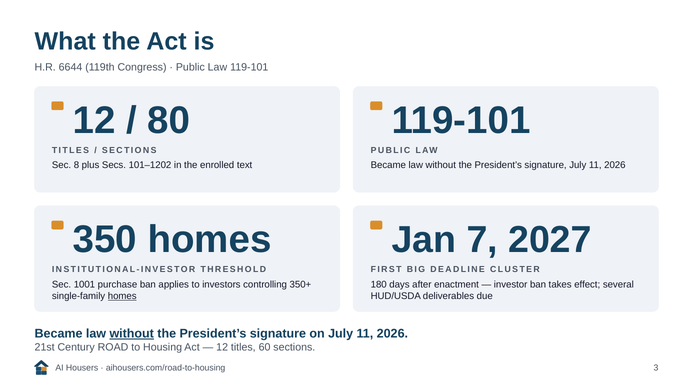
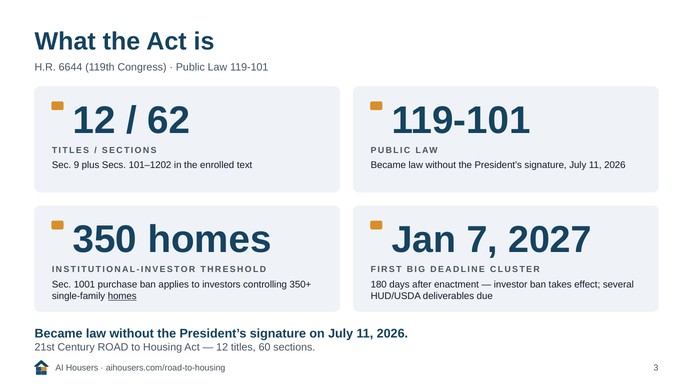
80: 80 -> 62
8: 8 -> 9
without at (132, 333) underline: present -> none
